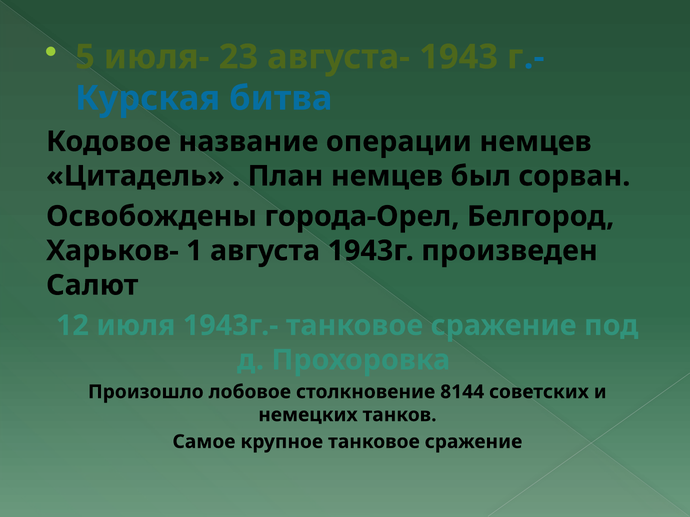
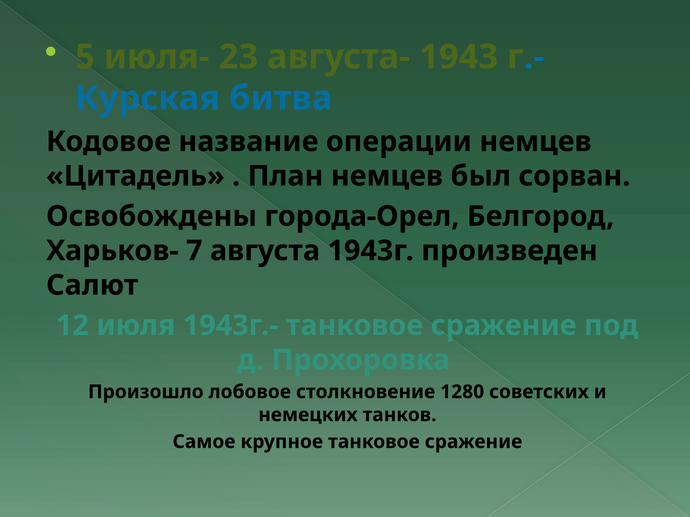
1: 1 -> 7
8144: 8144 -> 1280
